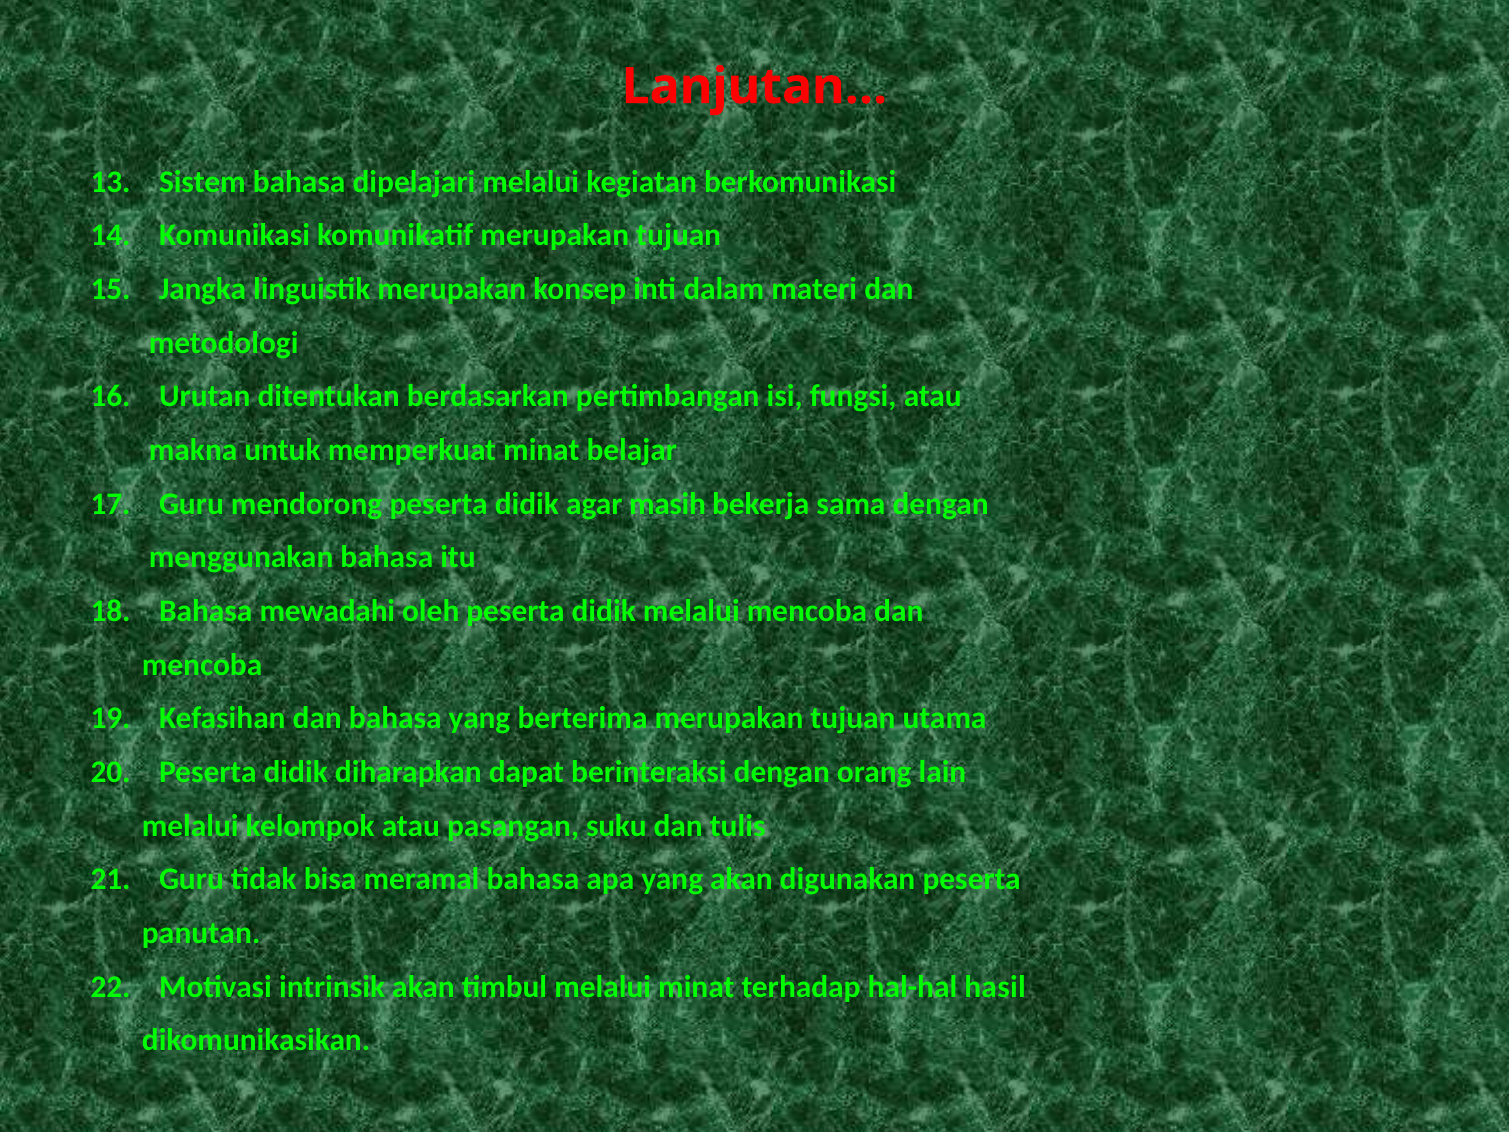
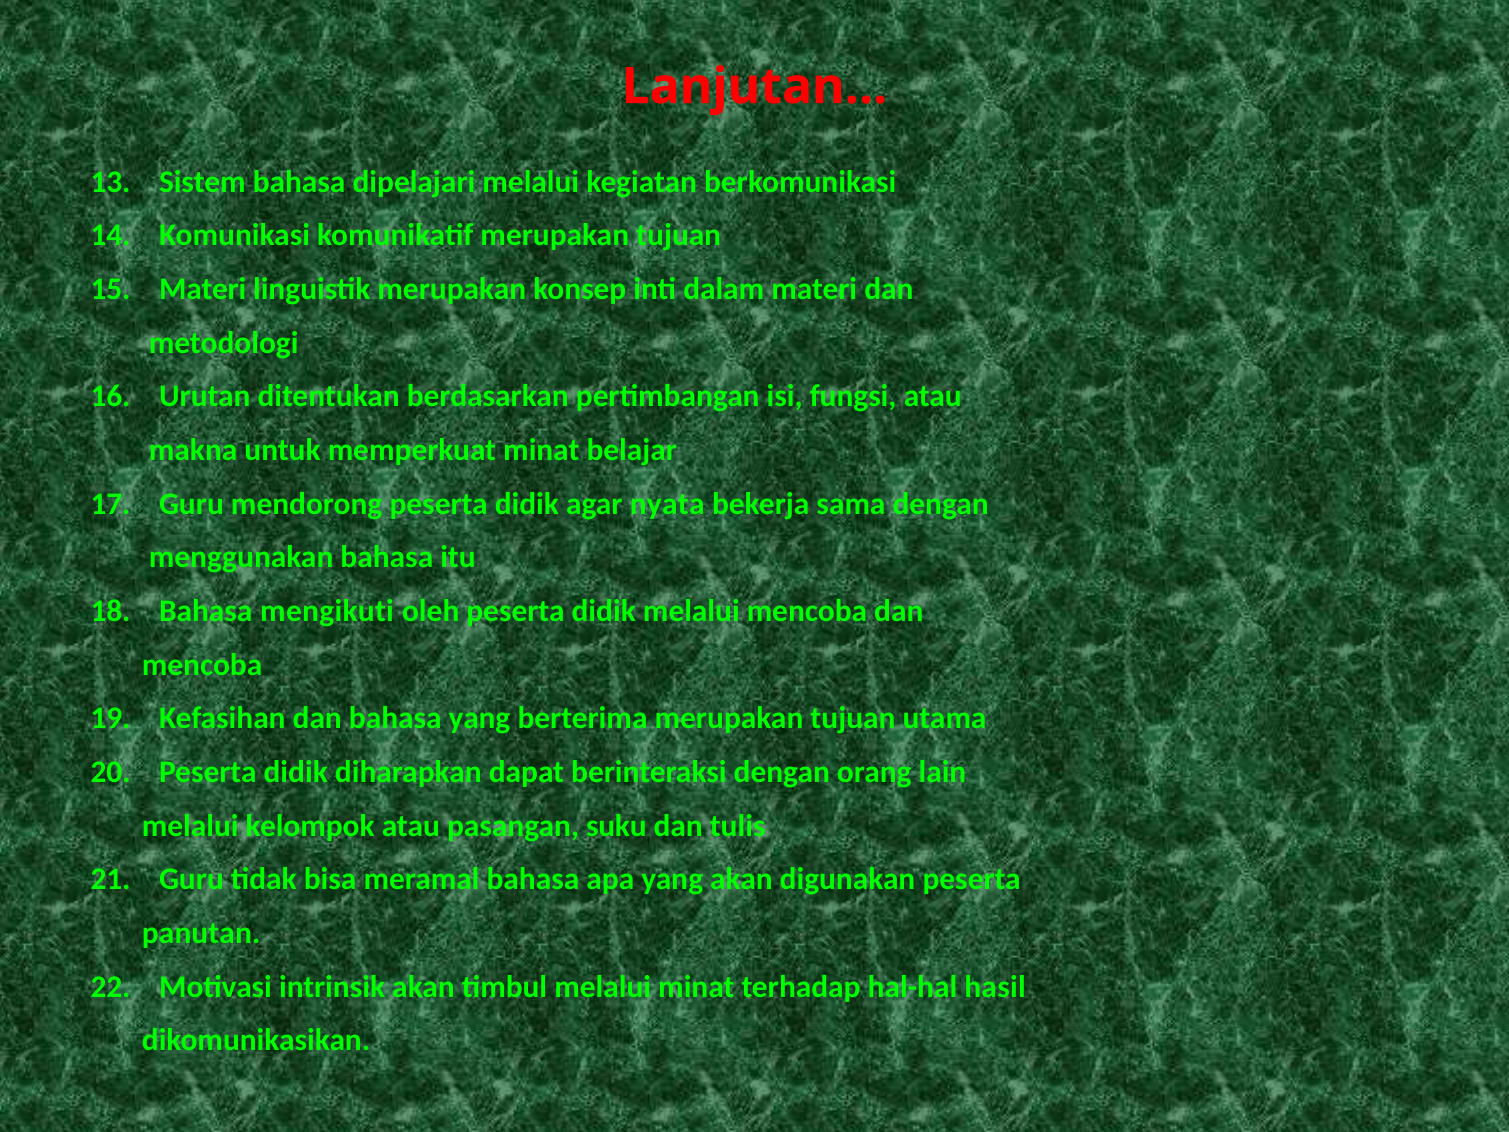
15 Jangka: Jangka -> Materi
masih: masih -> nyata
mewadahi: mewadahi -> mengikuti
